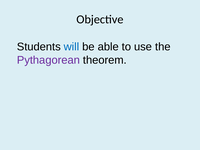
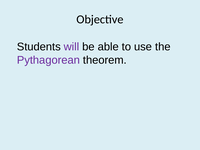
will colour: blue -> purple
